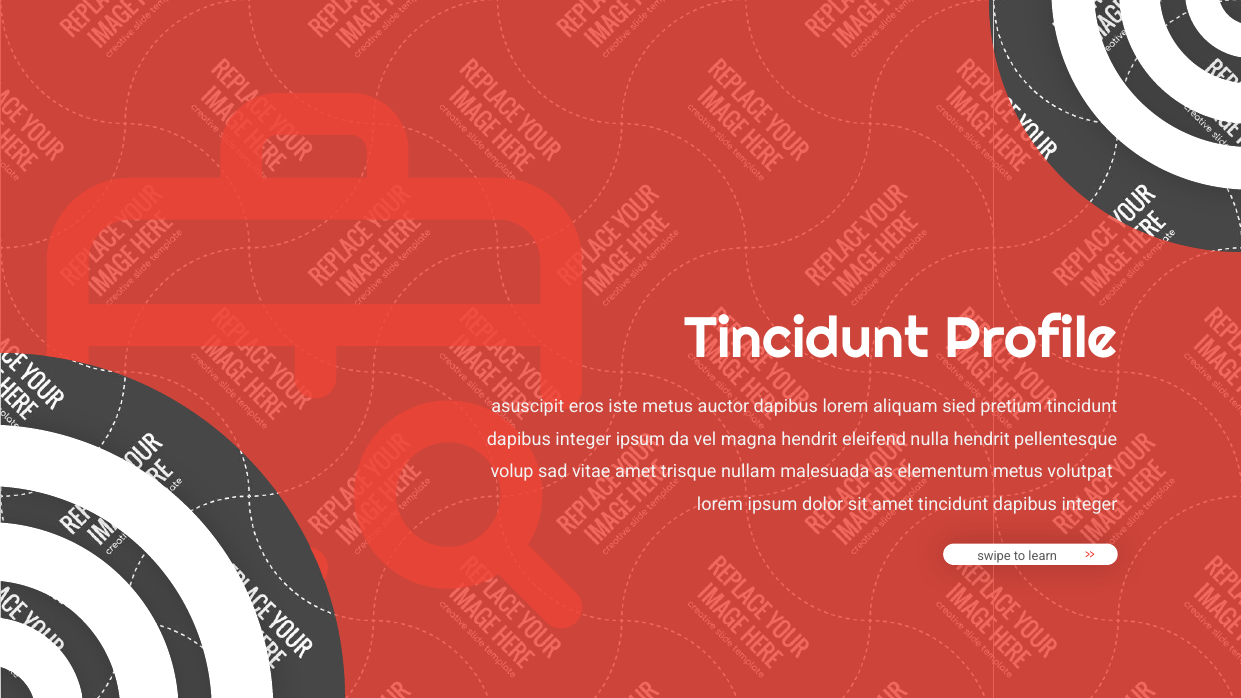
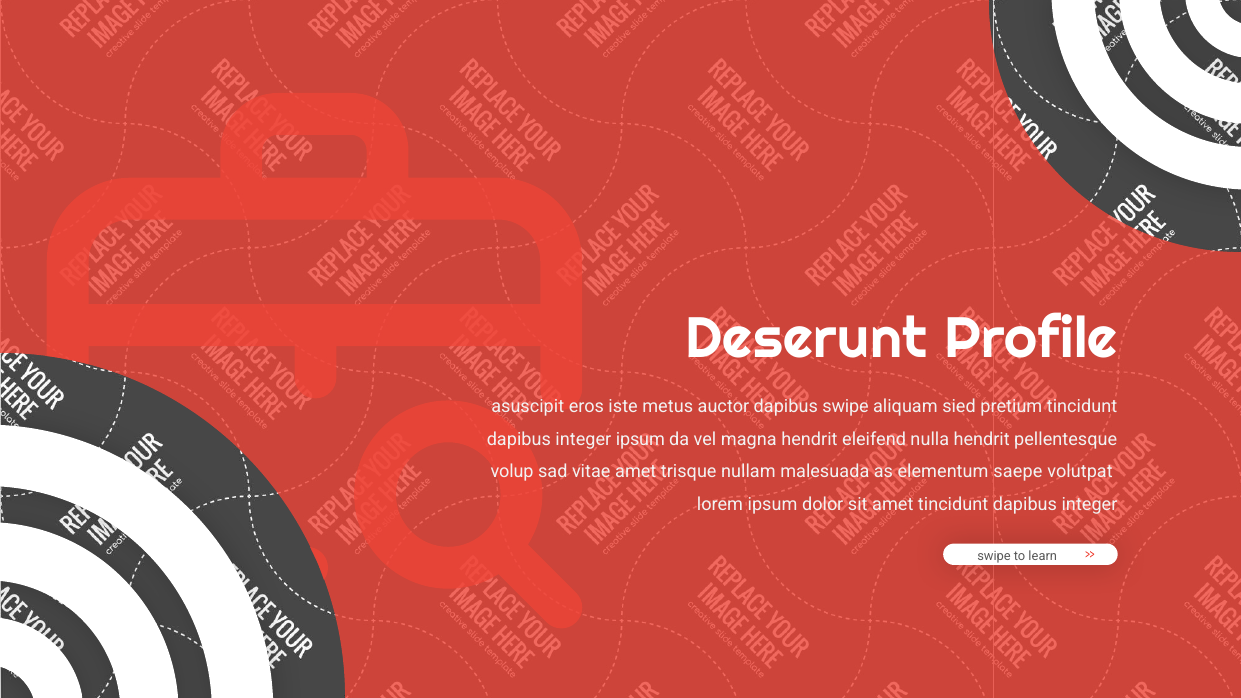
Tincidunt at (807, 339): Tincidunt -> Deserunt
dapibus lorem: lorem -> swipe
elementum metus: metus -> saepe
